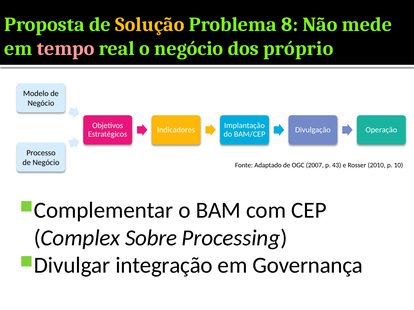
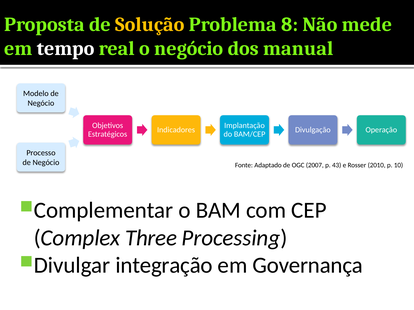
tempo colour: pink -> white
próprio: próprio -> manual
Sobre: Sobre -> Three
